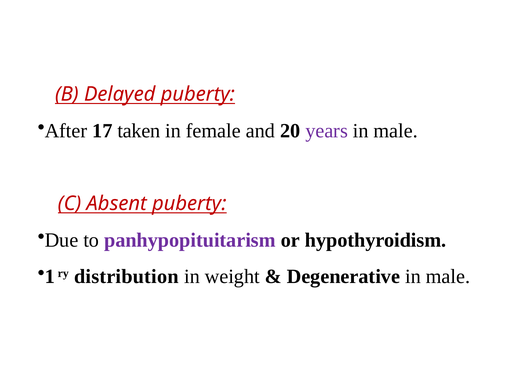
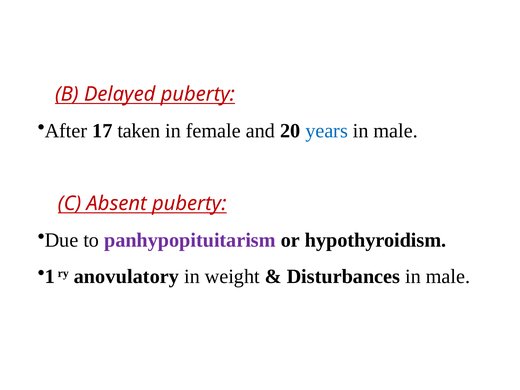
years colour: purple -> blue
distribution: distribution -> anovulatory
Degenerative: Degenerative -> Disturbances
